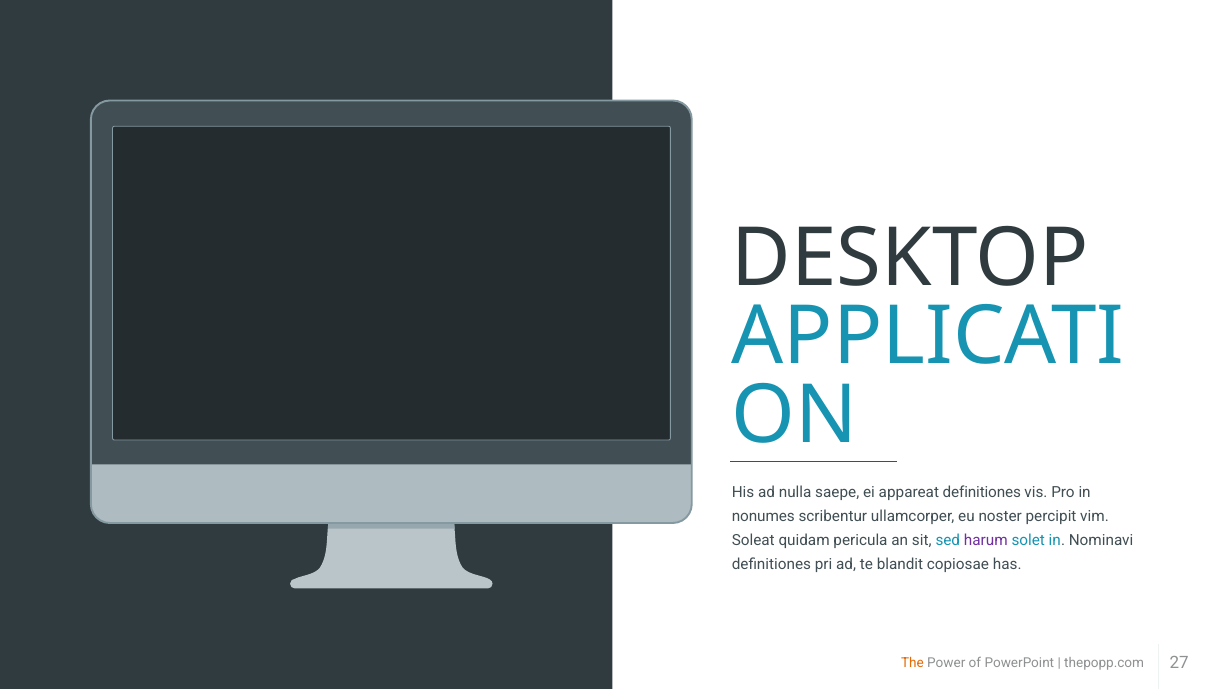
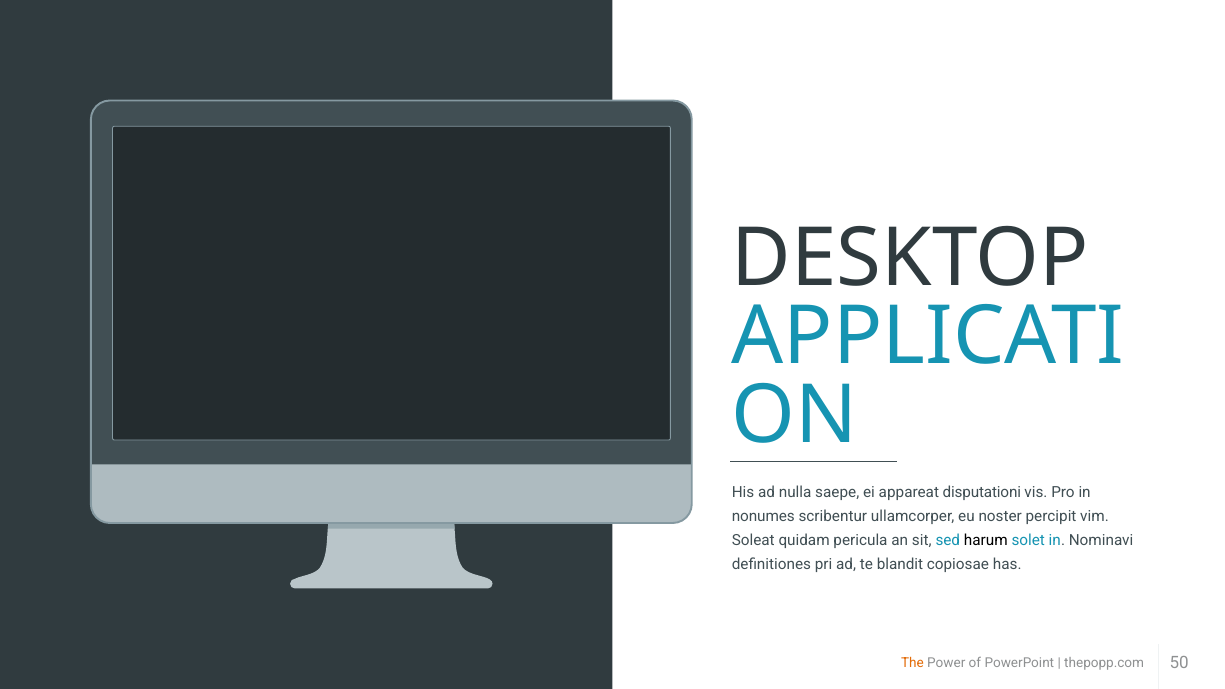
appareat definitiones: definitiones -> disputationi
harum colour: purple -> black
27: 27 -> 50
